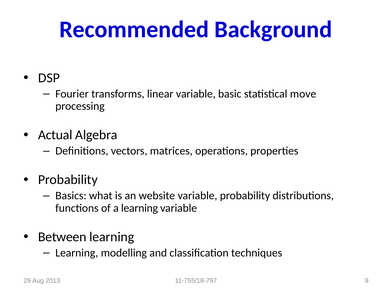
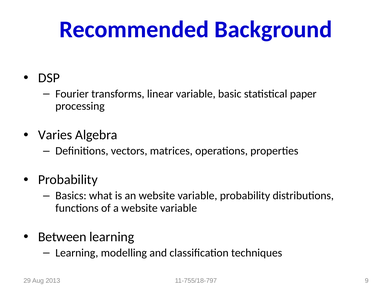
move: move -> paper
Actual: Actual -> Varies
a learning: learning -> website
